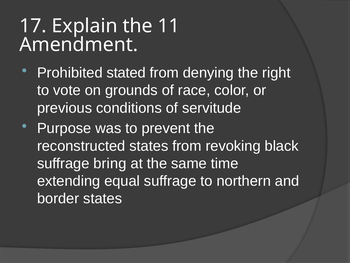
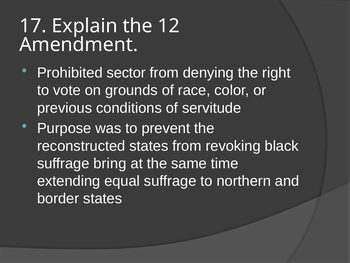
11: 11 -> 12
stated: stated -> sector
